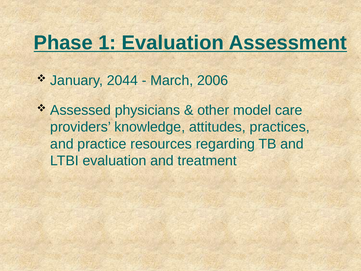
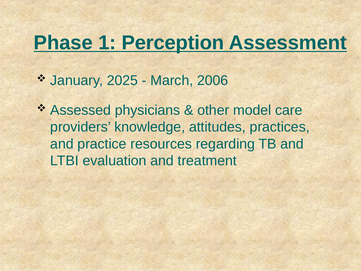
1 Evaluation: Evaluation -> Perception
2044: 2044 -> 2025
